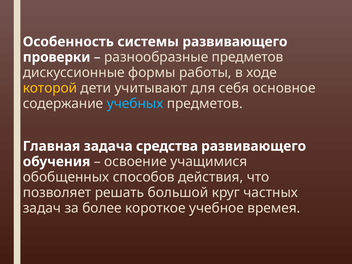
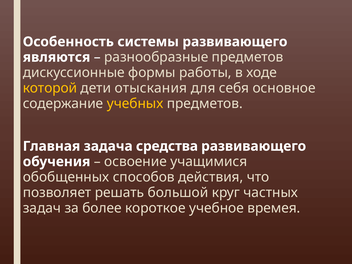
проверки: проверки -> являются
учитывают: учитывают -> отыскания
учебных colour: light blue -> yellow
